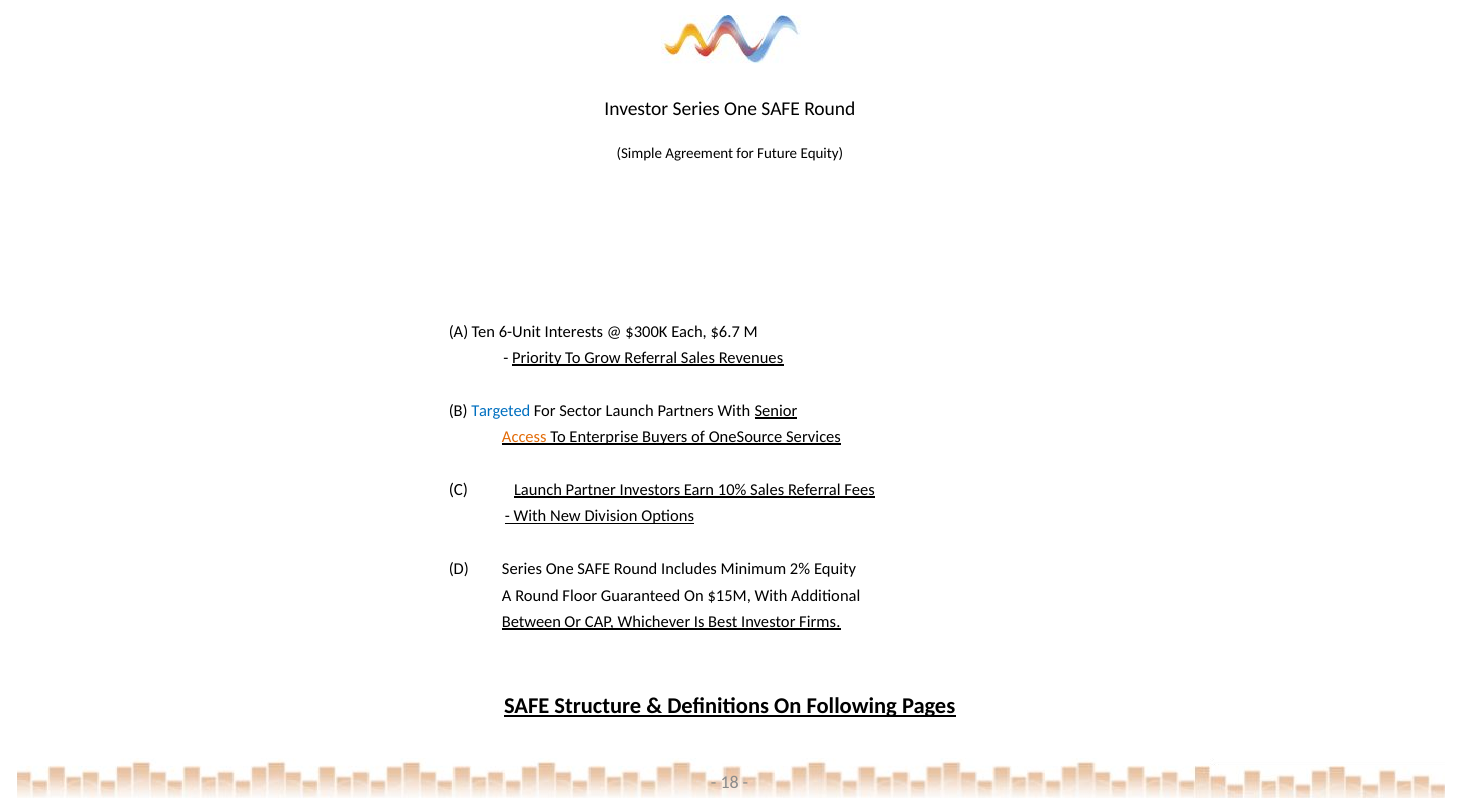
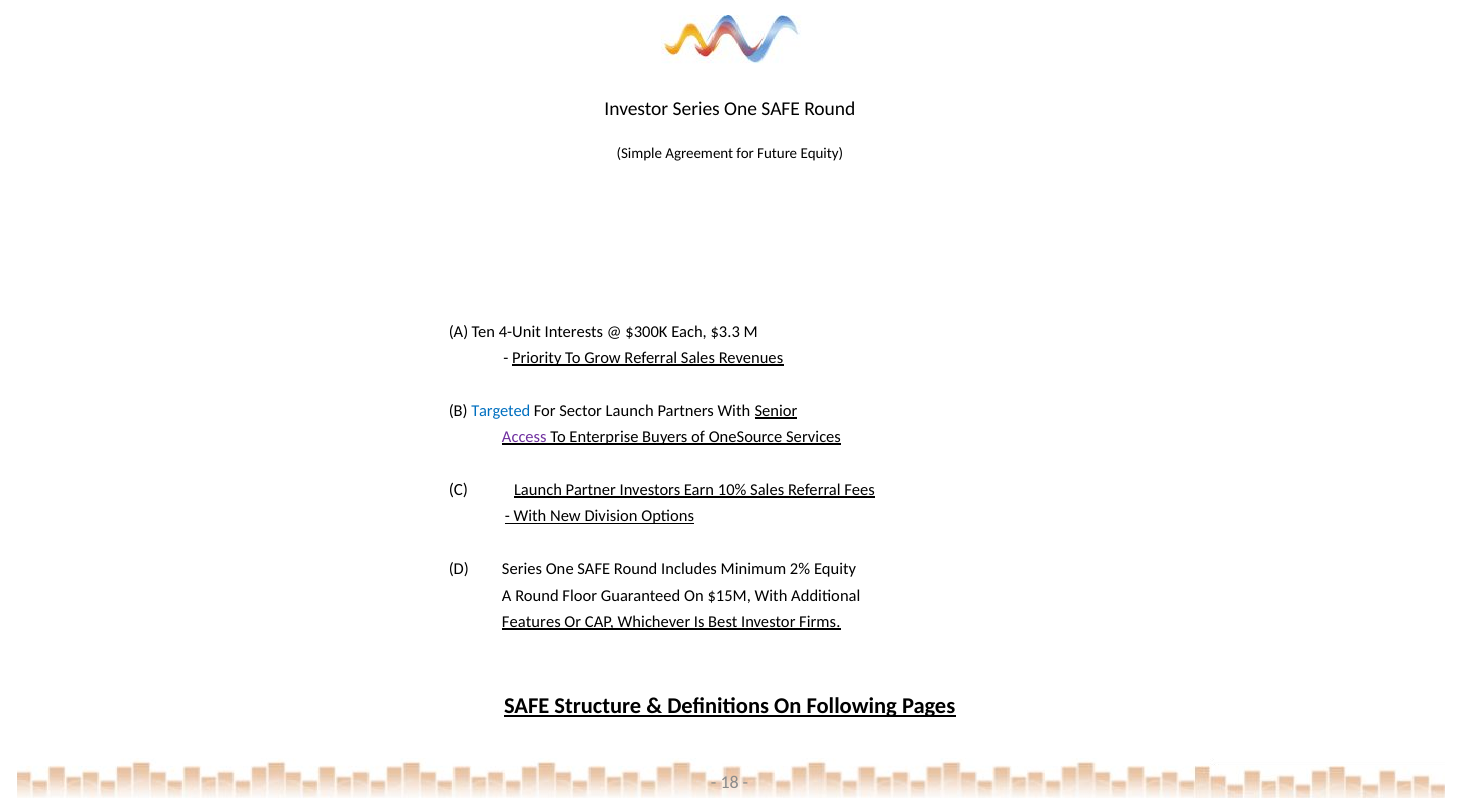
6-Unit: 6-Unit -> 4-Unit
$6.7: $6.7 -> $3.3
Access colour: orange -> purple
Between: Between -> Features
